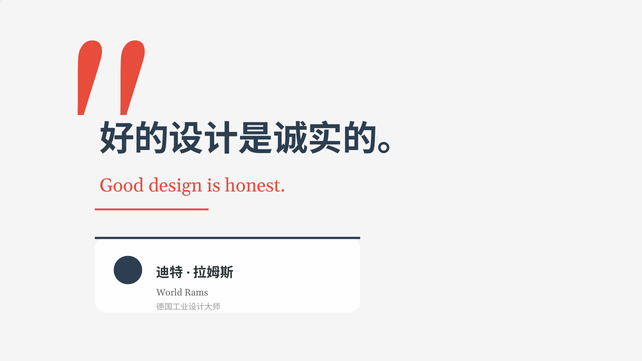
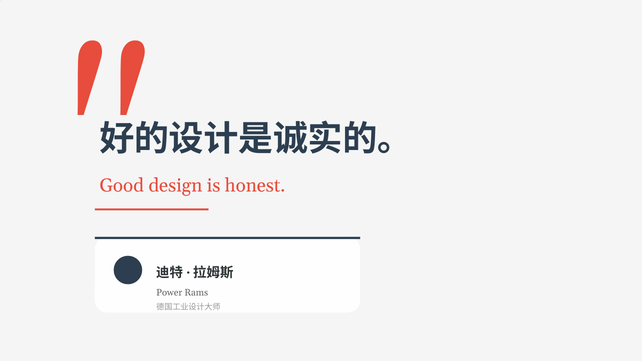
World: World -> Power
